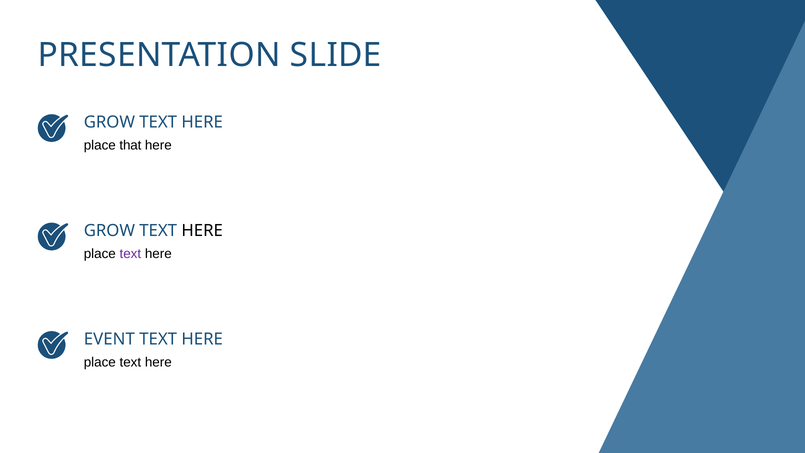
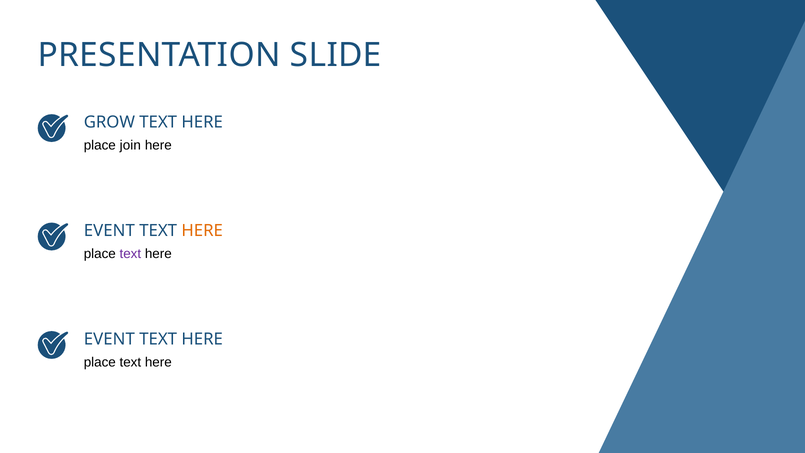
that: that -> join
GROW at (109, 231): GROW -> EVENT
HERE at (202, 231) colour: black -> orange
